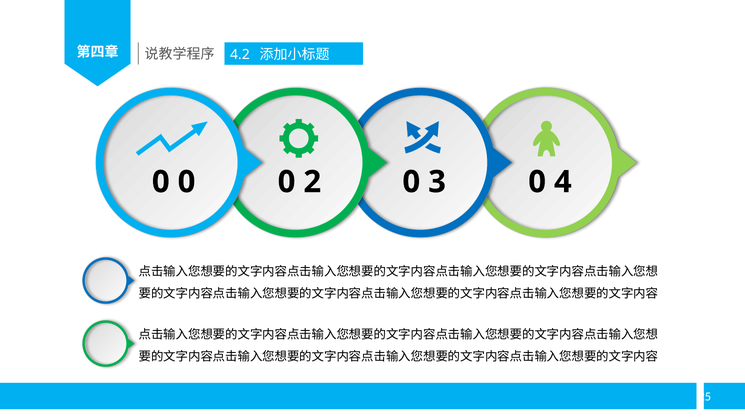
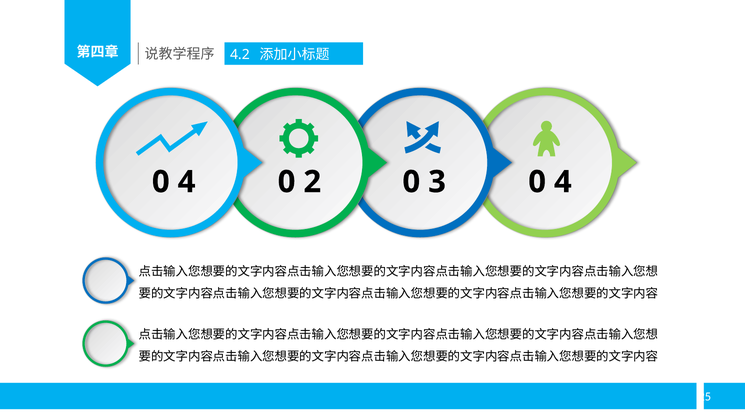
0 at (187, 182): 0 -> 4
